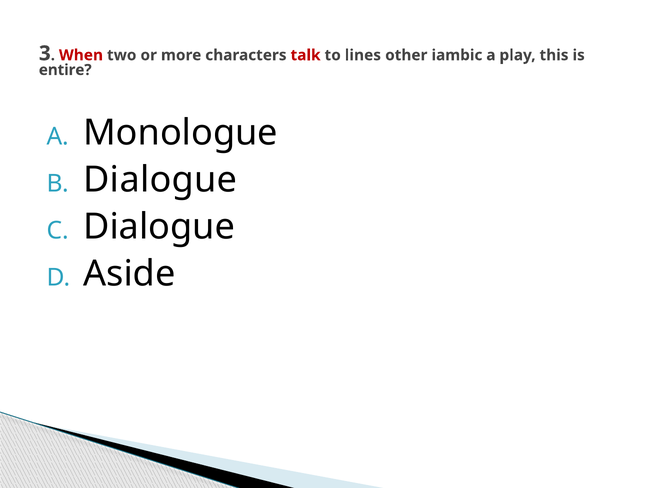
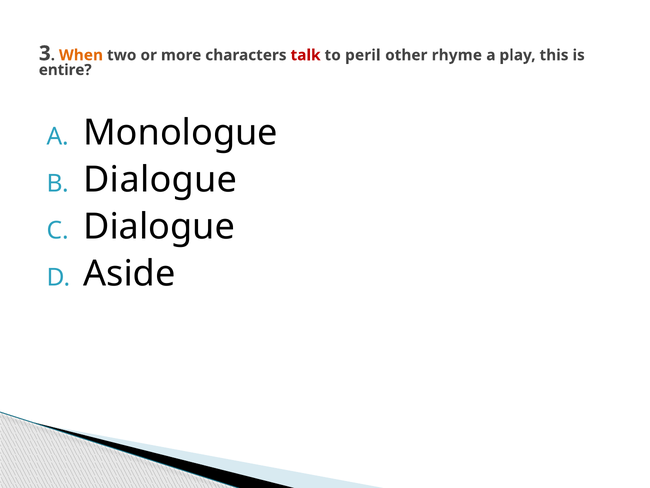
When colour: red -> orange
lines: lines -> peril
iambic: iambic -> rhyme
